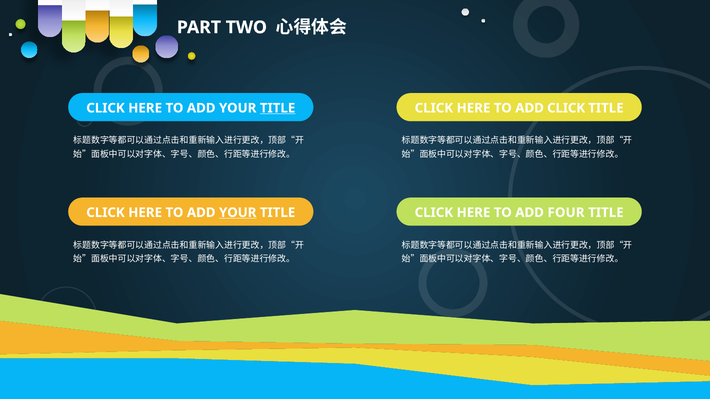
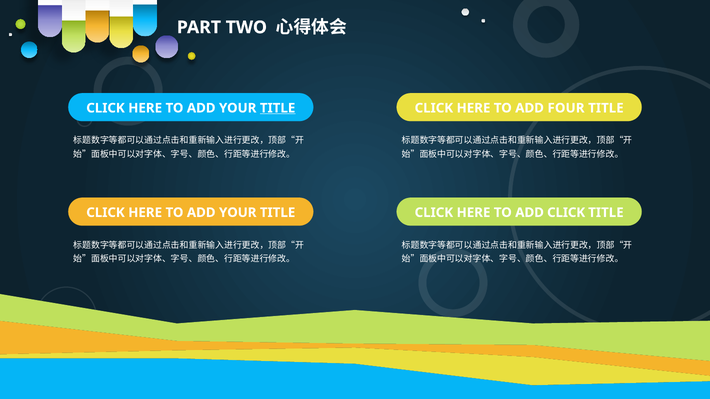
ADD CLICK: CLICK -> FOUR
YOUR at (238, 213) underline: present -> none
ADD FOUR: FOUR -> CLICK
